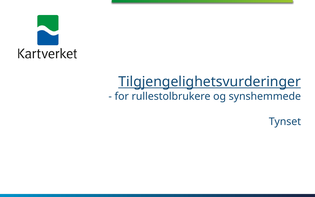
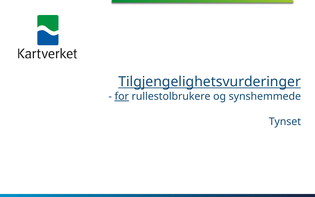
for underline: none -> present
